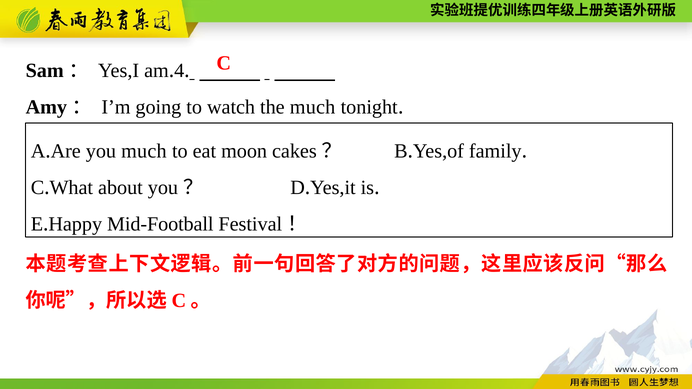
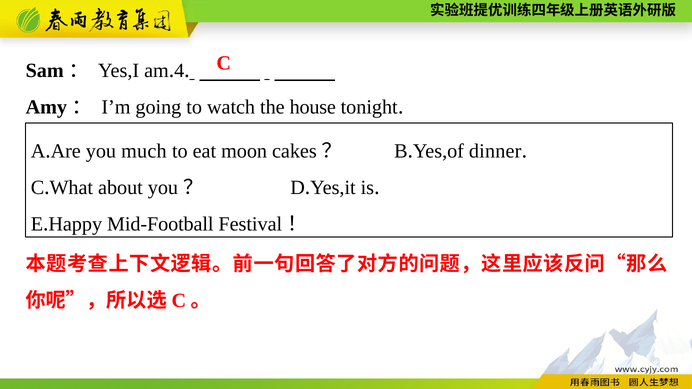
the much: much -> house
family: family -> dinner
